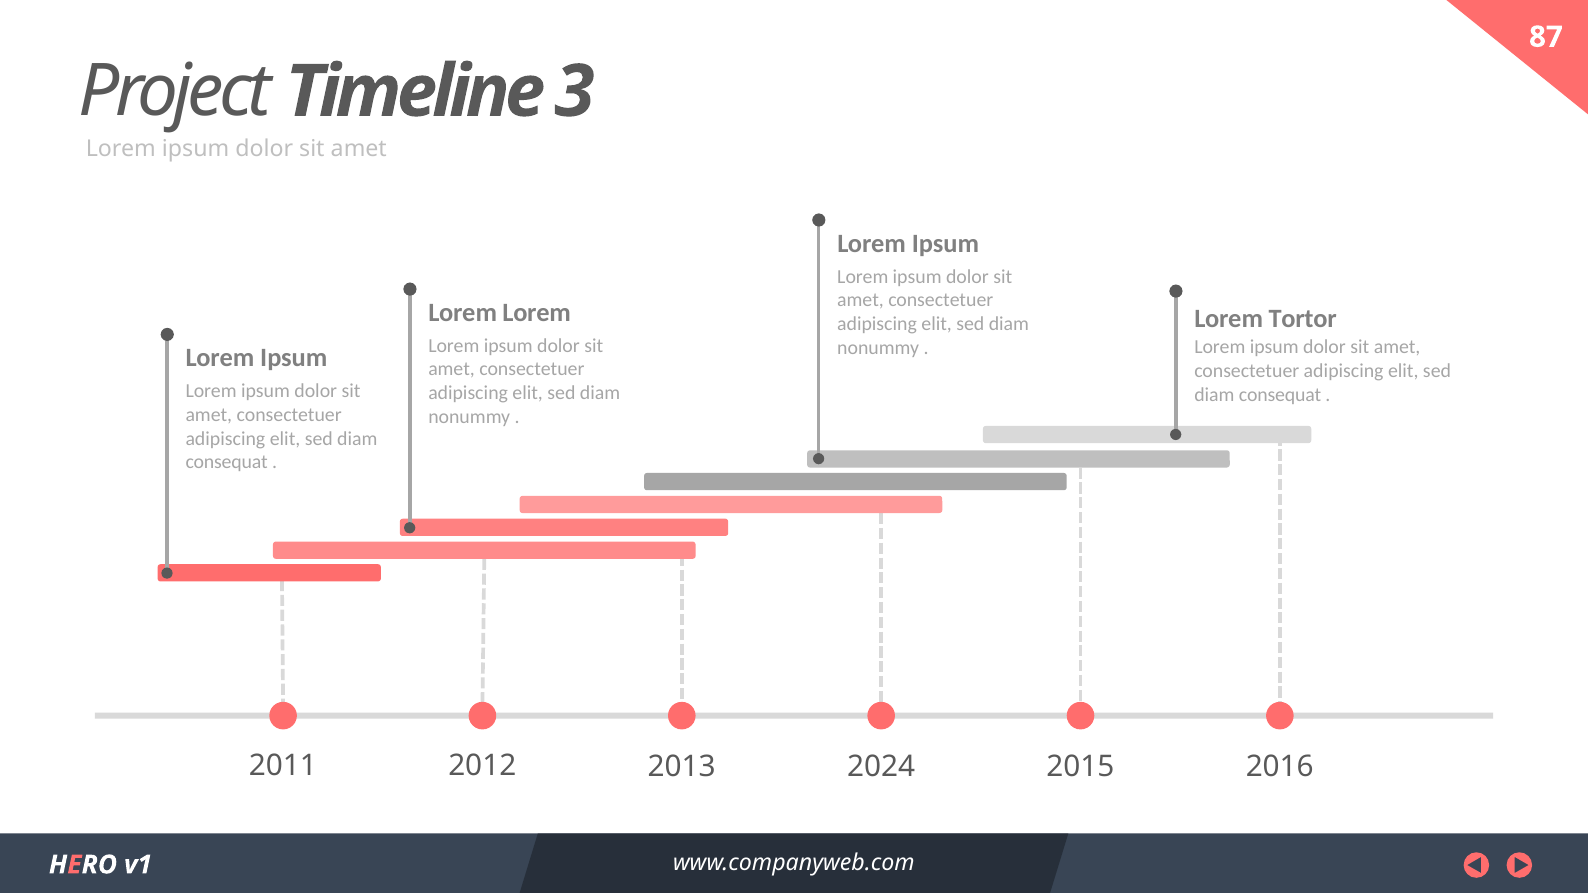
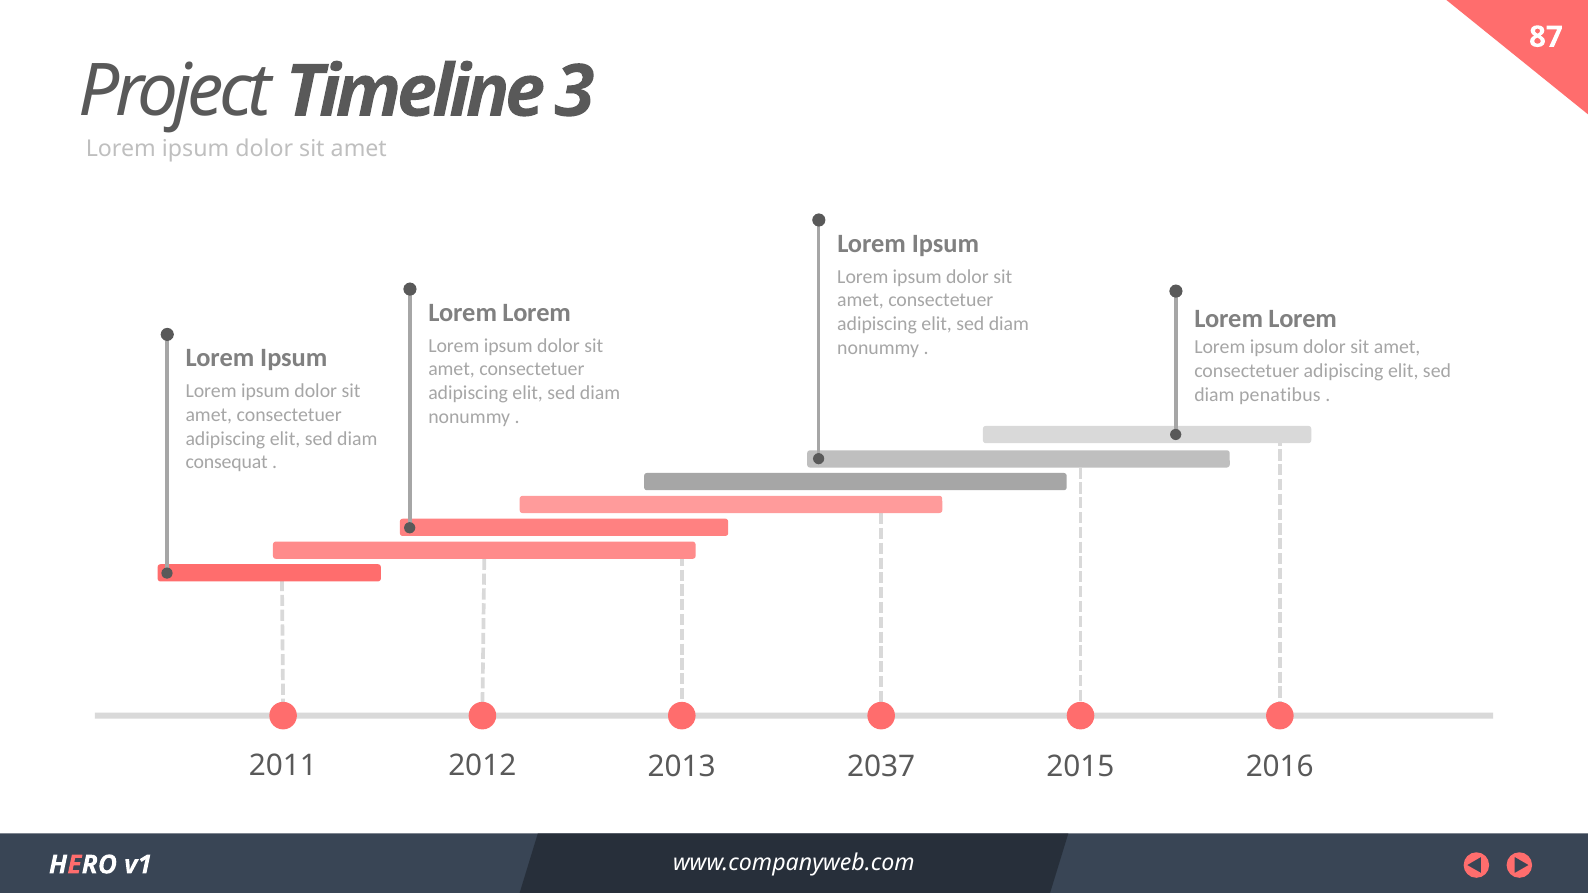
Tortor at (1303, 319): Tortor -> Lorem
consequat at (1280, 395): consequat -> penatibus
2024: 2024 -> 2037
